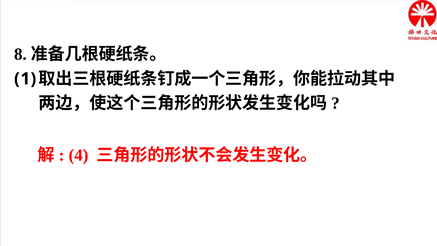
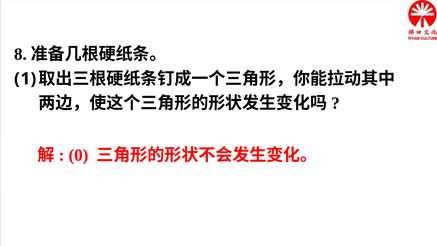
4: 4 -> 0
